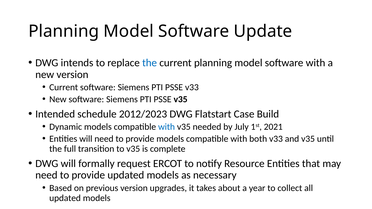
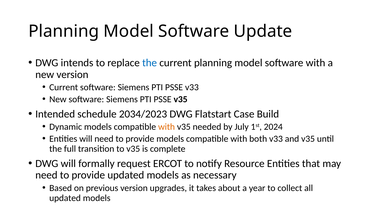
2012/2023: 2012/2023 -> 2034/2023
with at (167, 127) colour: blue -> orange
2021: 2021 -> 2024
